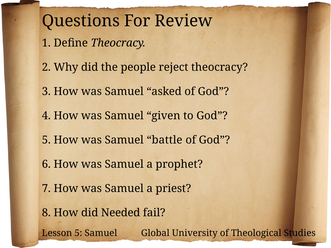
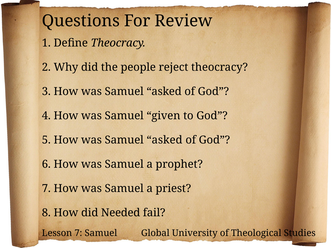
battle at (165, 140): battle -> asked
Lesson 5: 5 -> 7
